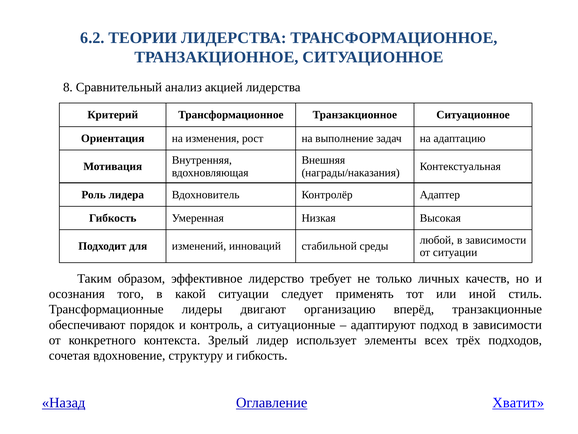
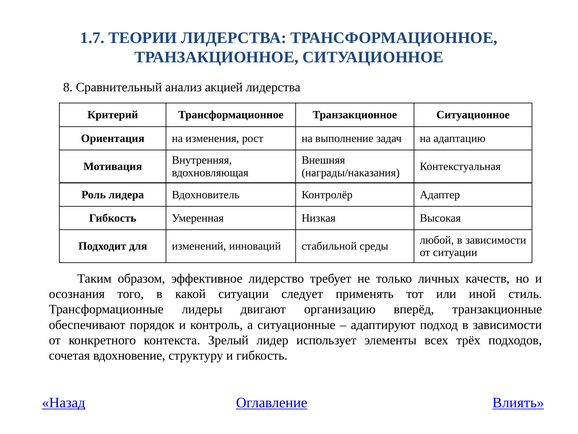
6.2: 6.2 -> 1.7
Хватит: Хватит -> Влиять
